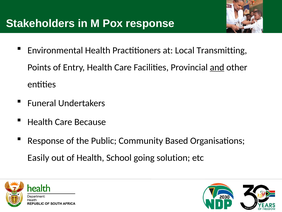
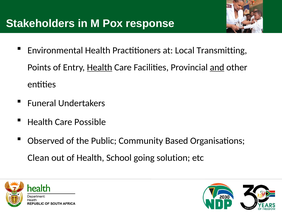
Health at (100, 67) underline: none -> present
Because: Because -> Possible
Response at (46, 140): Response -> Observed
Easily: Easily -> Clean
